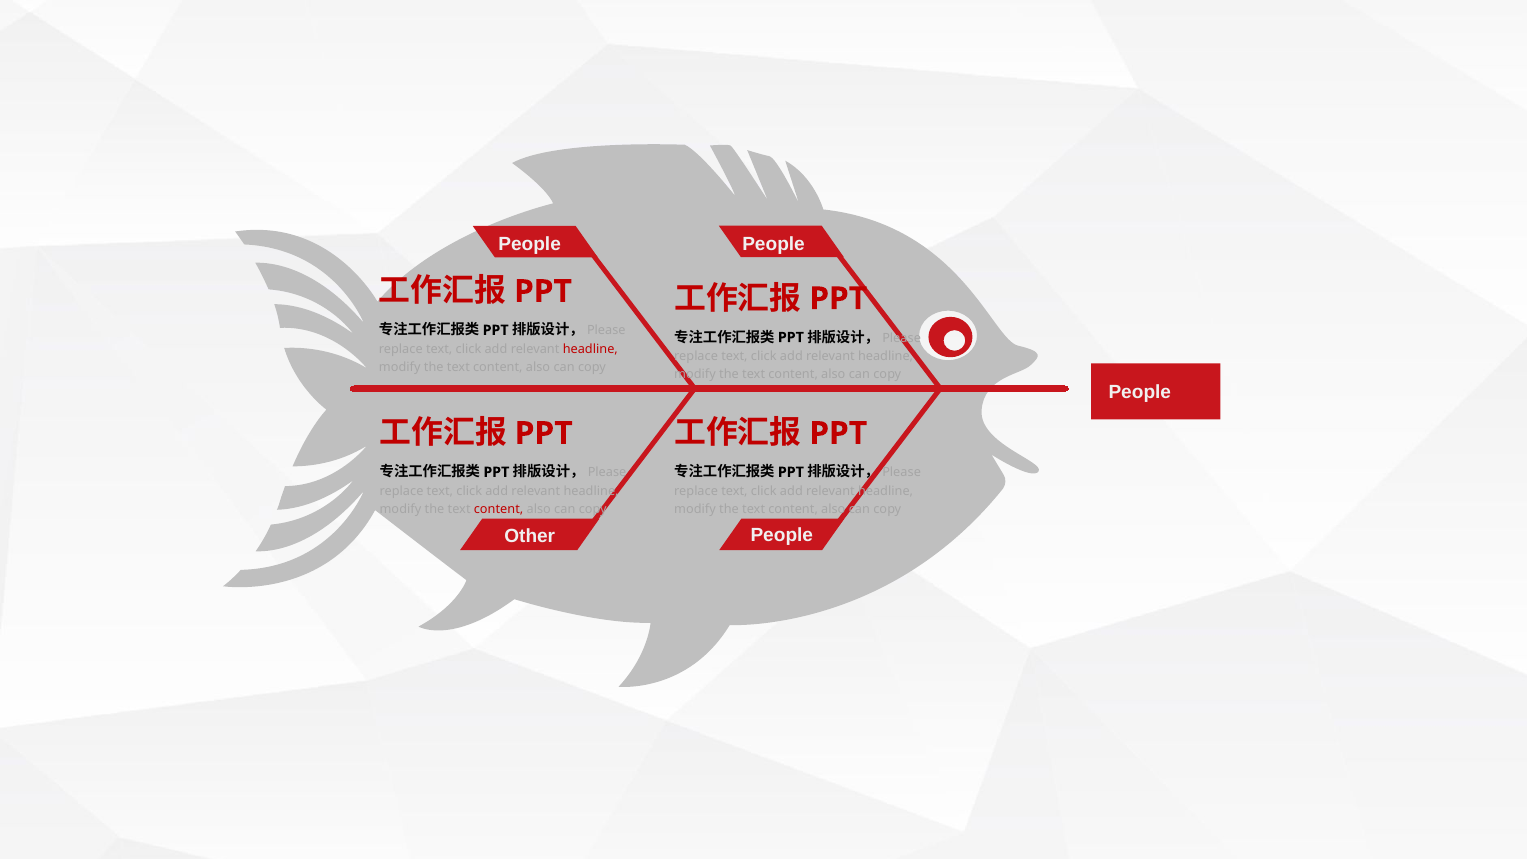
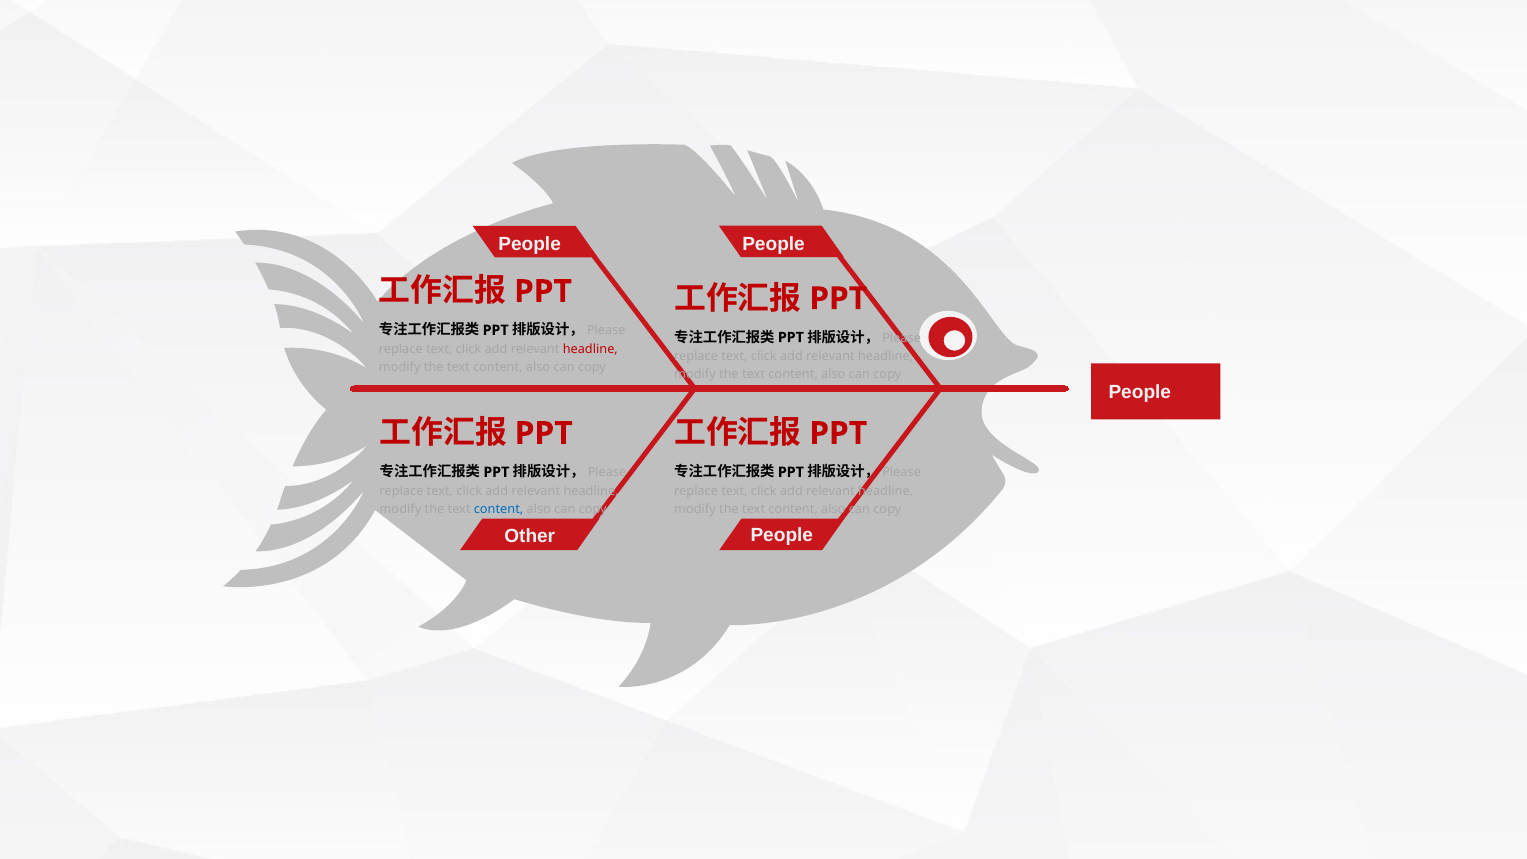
content at (499, 509) colour: red -> blue
